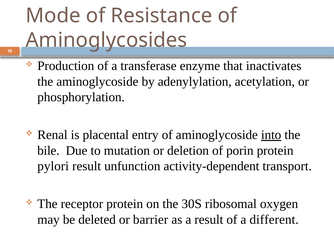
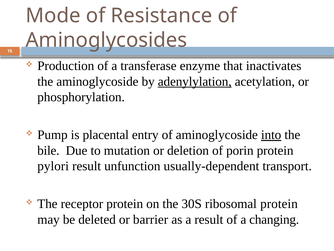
adenylylation underline: none -> present
Renal: Renal -> Pump
activity-dependent: activity-dependent -> usually-dependent
ribosomal oxygen: oxygen -> protein
different: different -> changing
